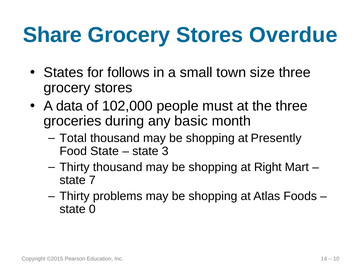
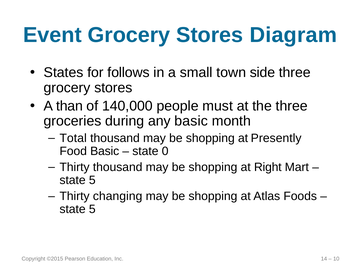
Share: Share -> Event
Overdue: Overdue -> Diagram
size: size -> side
data: data -> than
102,000: 102,000 -> 140,000
Food State: State -> Basic
3: 3 -> 0
7 at (92, 180): 7 -> 5
problems: problems -> changing
0 at (92, 209): 0 -> 5
